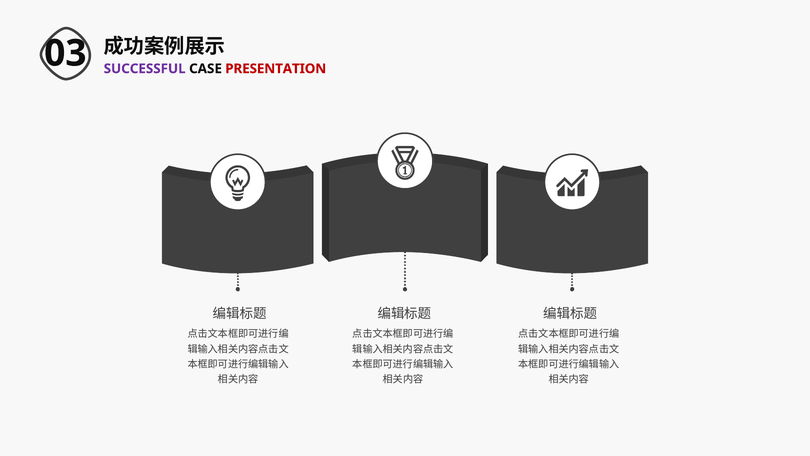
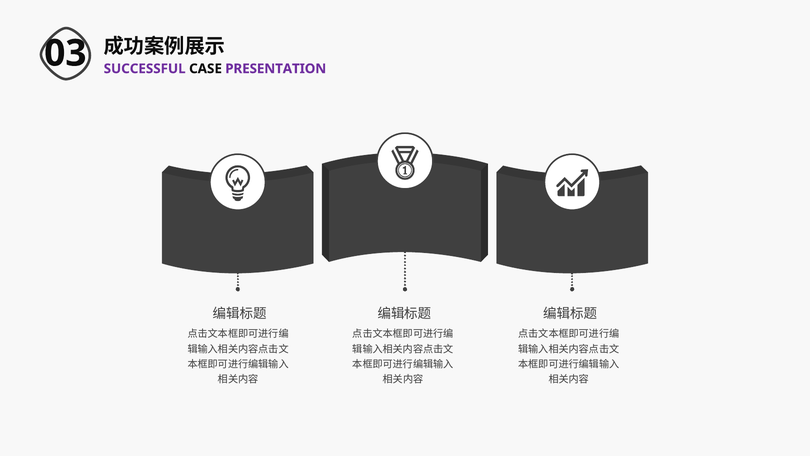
PRESENTATION colour: red -> purple
